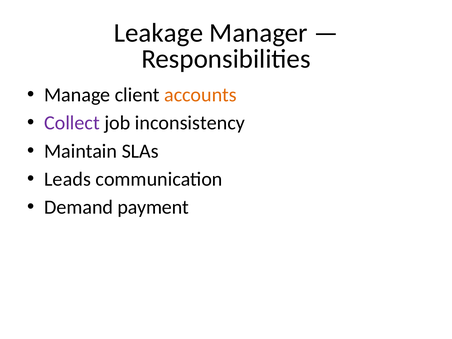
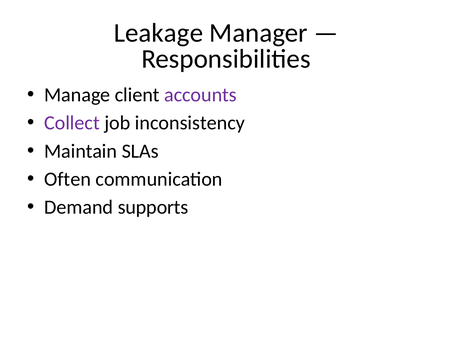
accounts colour: orange -> purple
Leads: Leads -> Often
payment: payment -> supports
